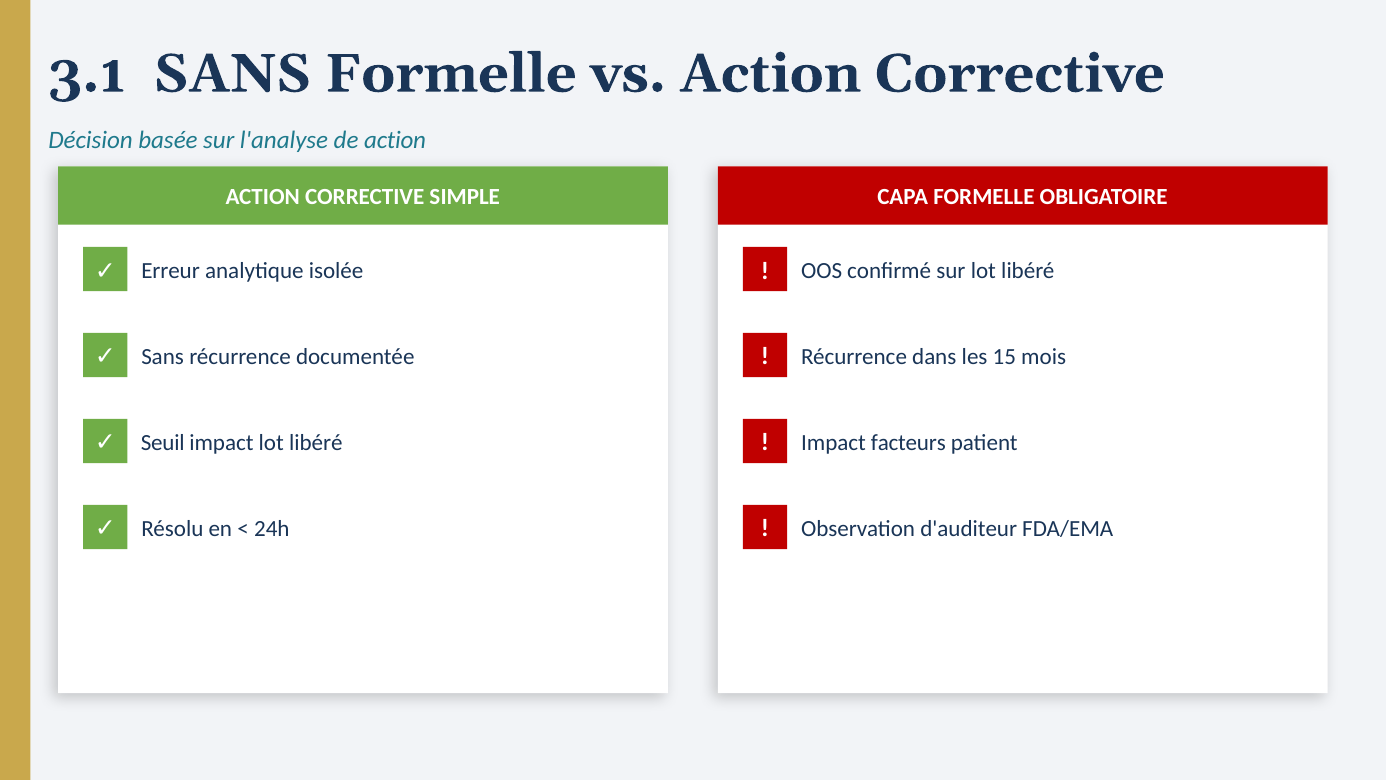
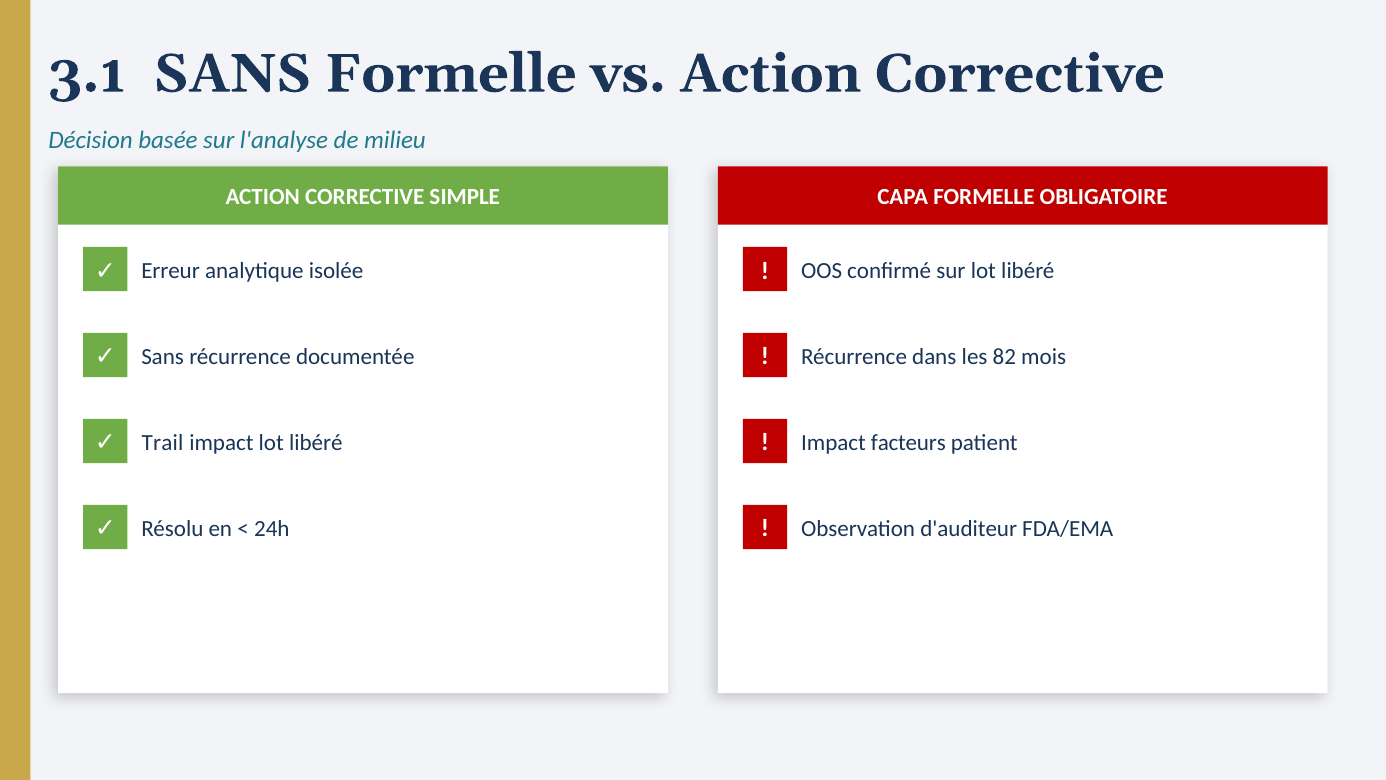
de action: action -> milieu
15: 15 -> 82
Seuil: Seuil -> Trail
